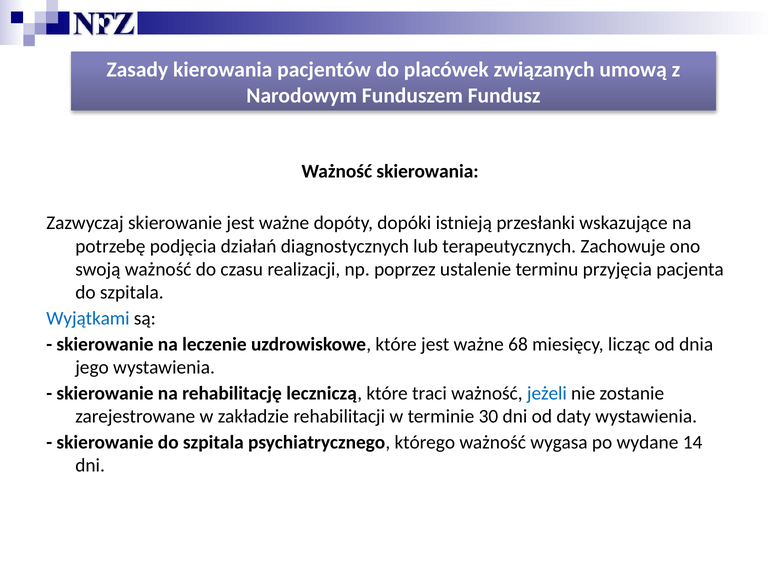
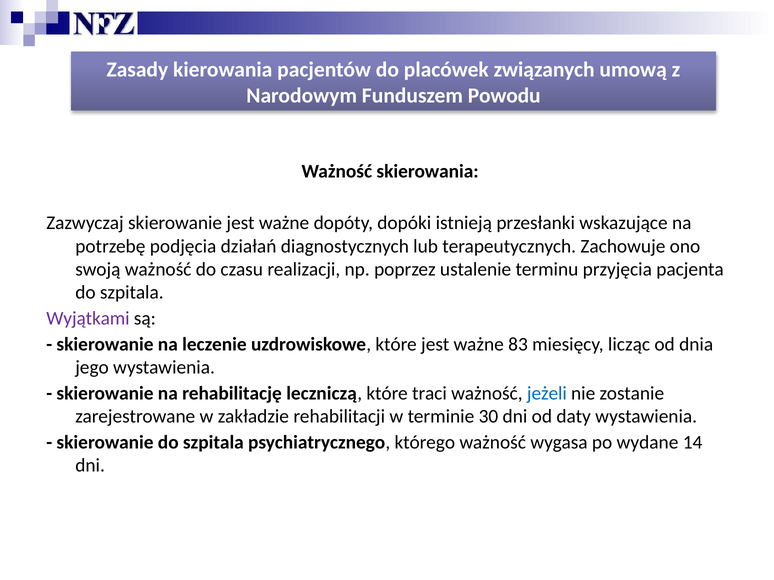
Fundusz: Fundusz -> Powodu
Wyjątkami colour: blue -> purple
68: 68 -> 83
